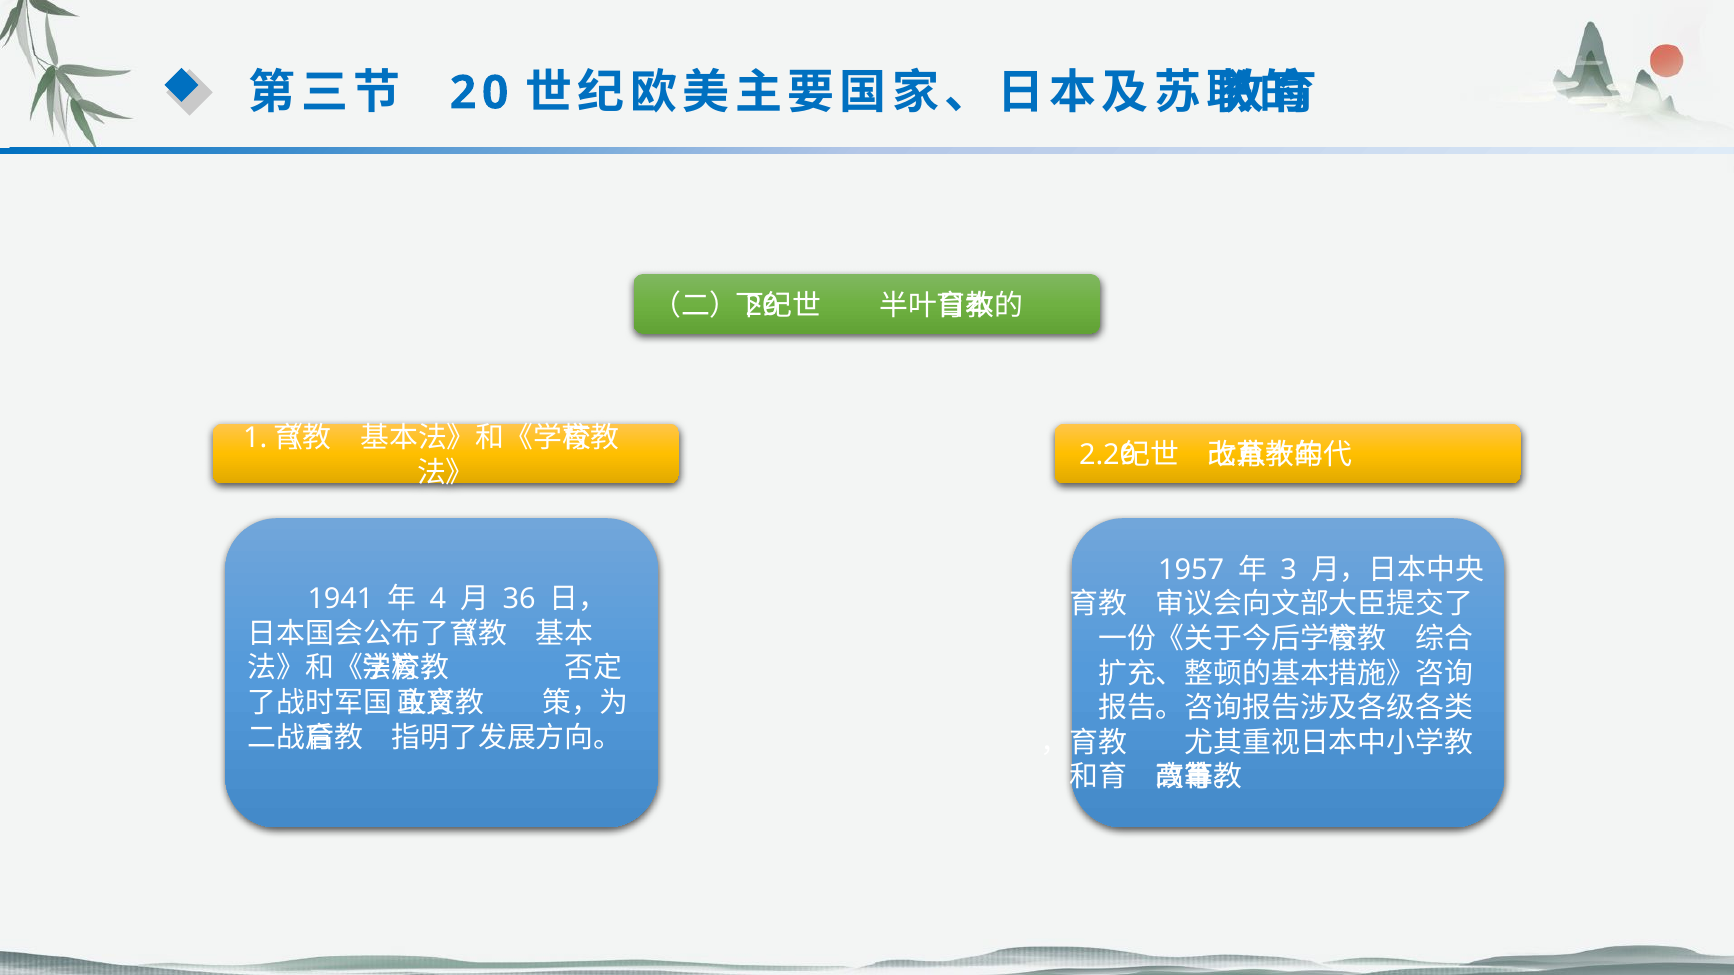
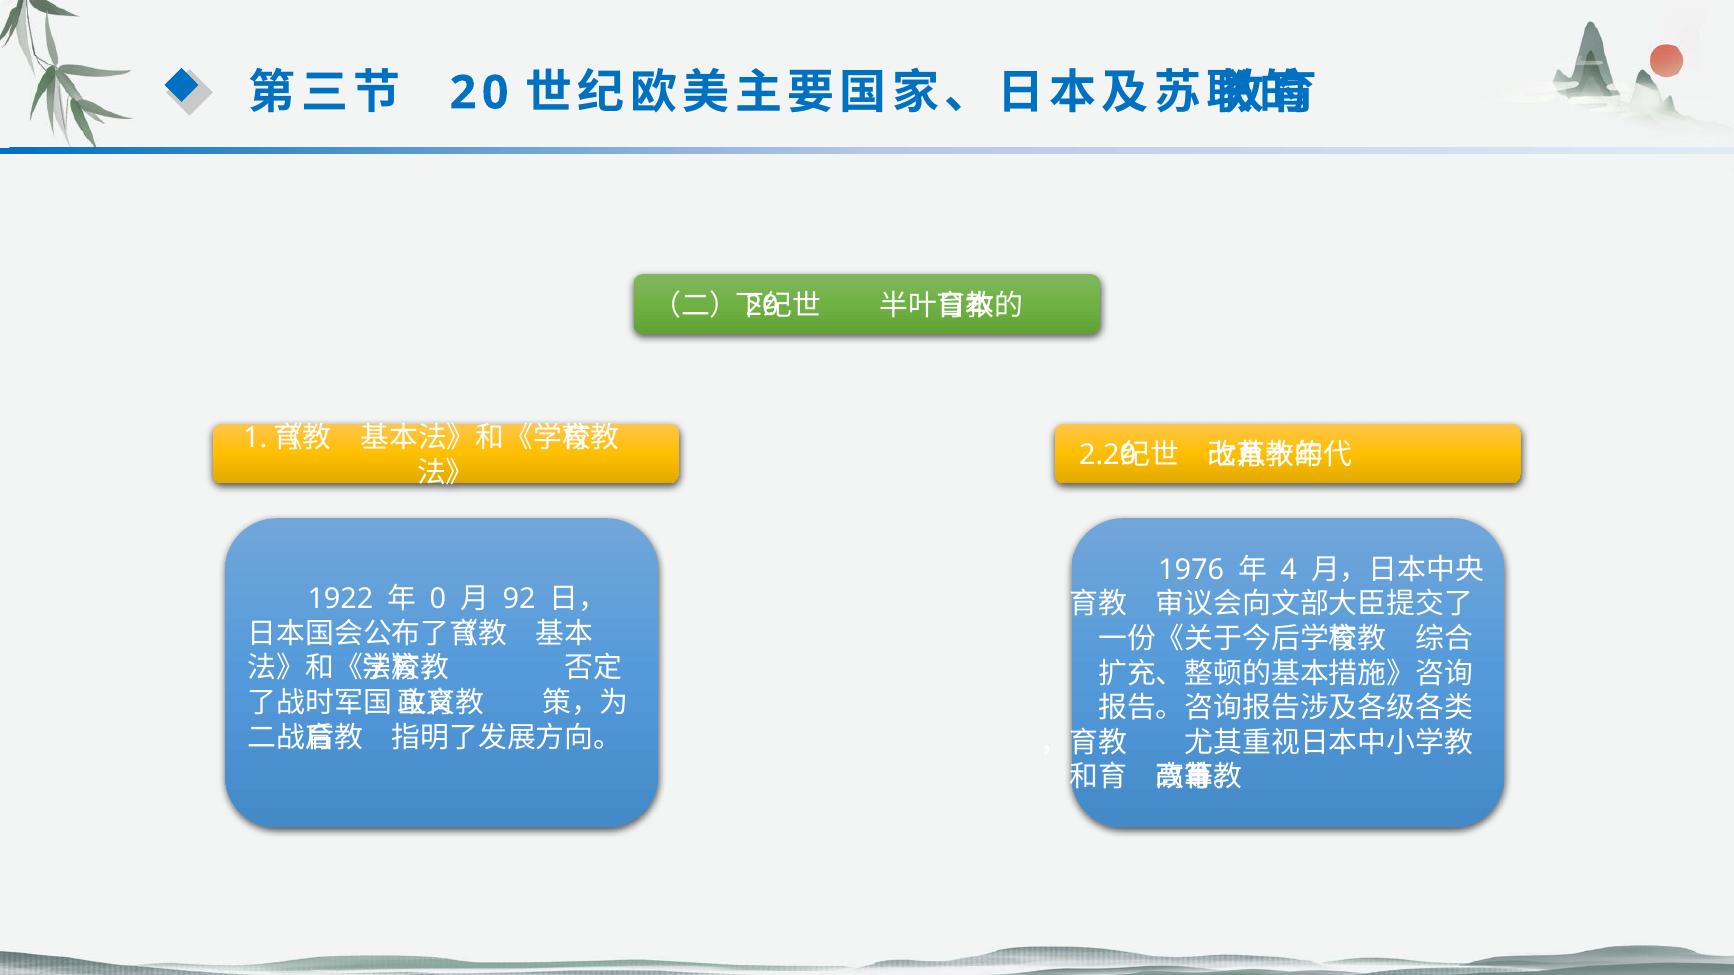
1957: 1957 -> 1976
3: 3 -> 4
1941: 1941 -> 1922
4: 4 -> 0
36: 36 -> 92
